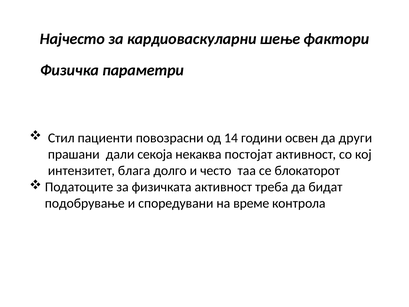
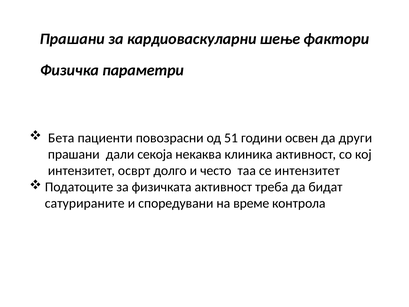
Најчесто at (72, 39): Најчесто -> Прашани
Стил: Стил -> Бета
14: 14 -> 51
постојат: постојат -> клиника
блага: блага -> осврт
се блокаторот: блокаторот -> интензитет
подобрување: подобрување -> сатурираните
